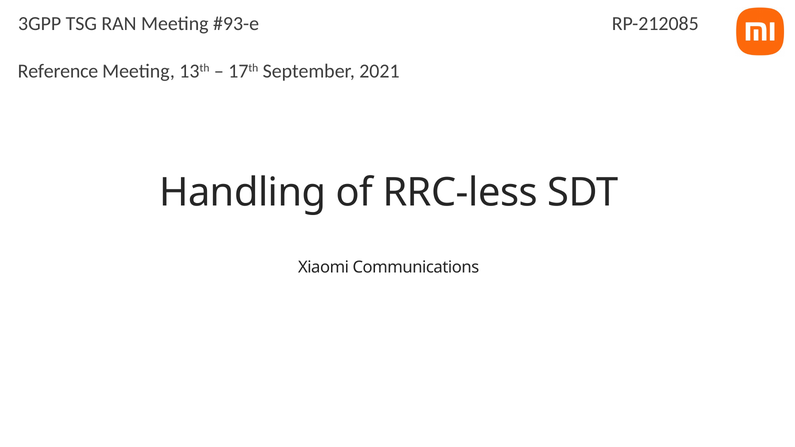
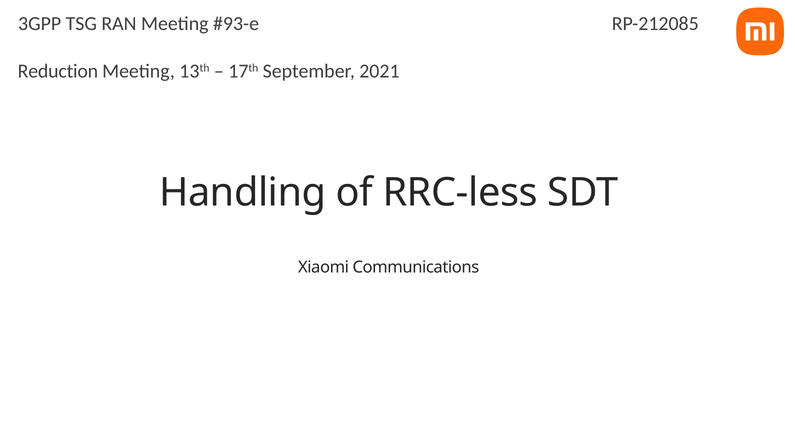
Reference: Reference -> Reduction
